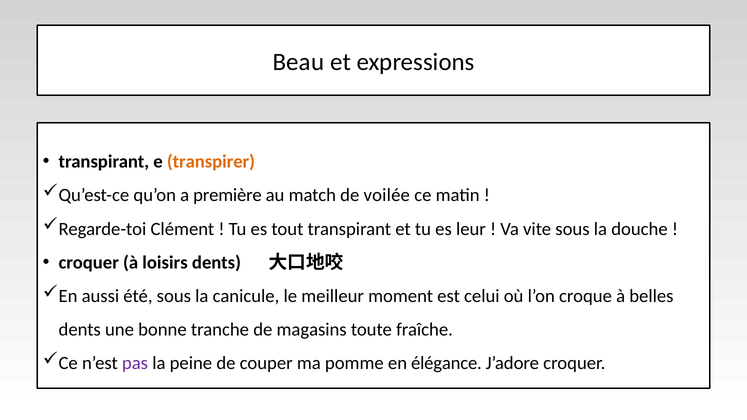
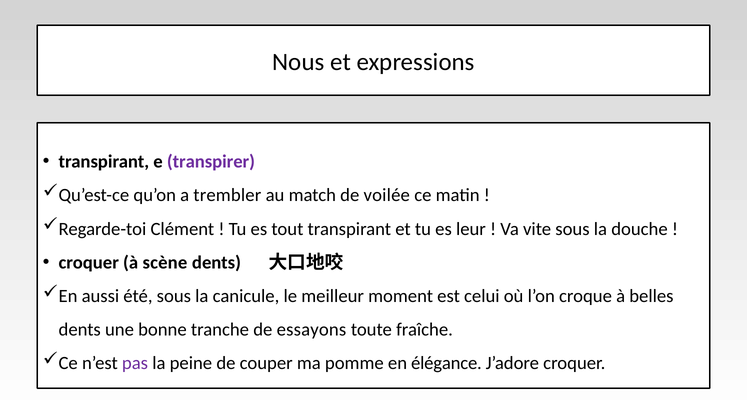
Beau: Beau -> Nous
transpirer colour: orange -> purple
première: première -> trembler
loisirs: loisirs -> scène
magasins: magasins -> essayons
